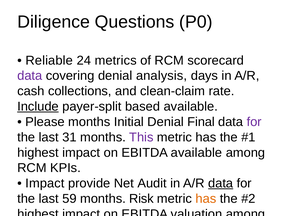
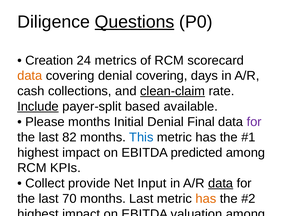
Questions underline: none -> present
Reliable: Reliable -> Creation
data at (30, 76) colour: purple -> orange
denial analysis: analysis -> covering
clean-claim underline: none -> present
31: 31 -> 82
This at (141, 138) colour: purple -> blue
EBITDA available: available -> predicted
Impact at (45, 184): Impact -> Collect
Audit: Audit -> Input
59: 59 -> 70
months Risk: Risk -> Last
